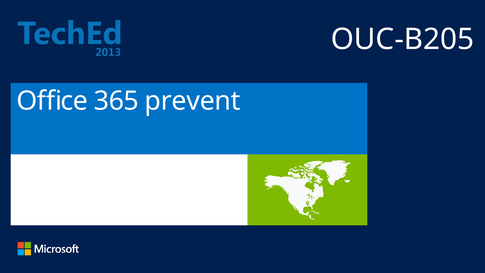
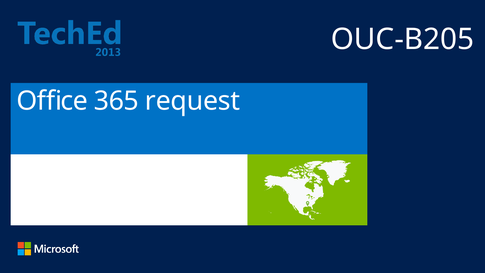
prevent: prevent -> request
